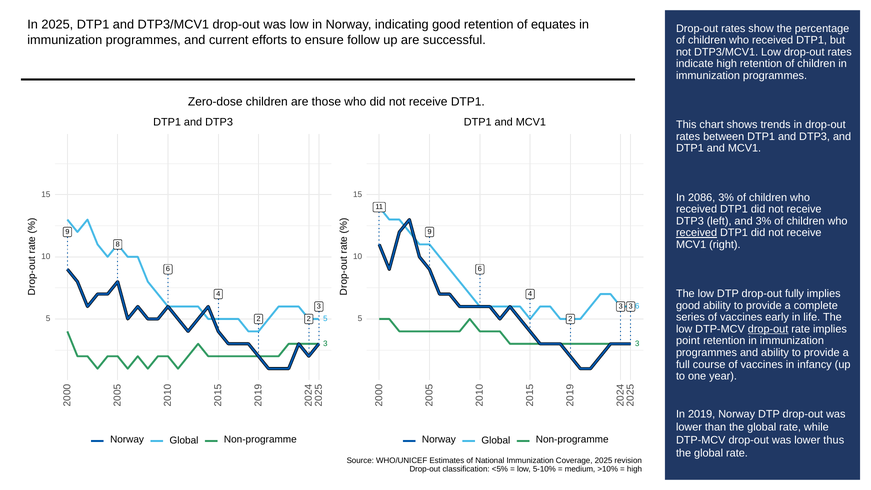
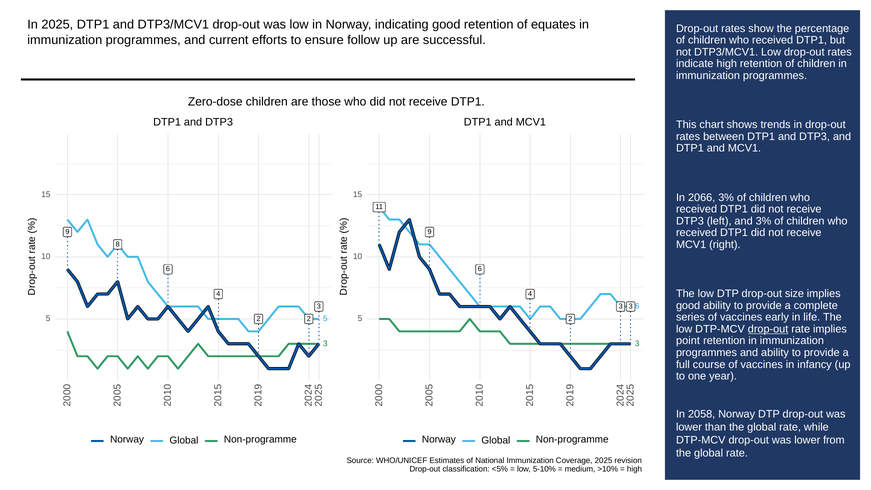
2086: 2086 -> 2066
received at (697, 233) underline: present -> none
fully: fully -> size
2019: 2019 -> 2058
thus: thus -> from
